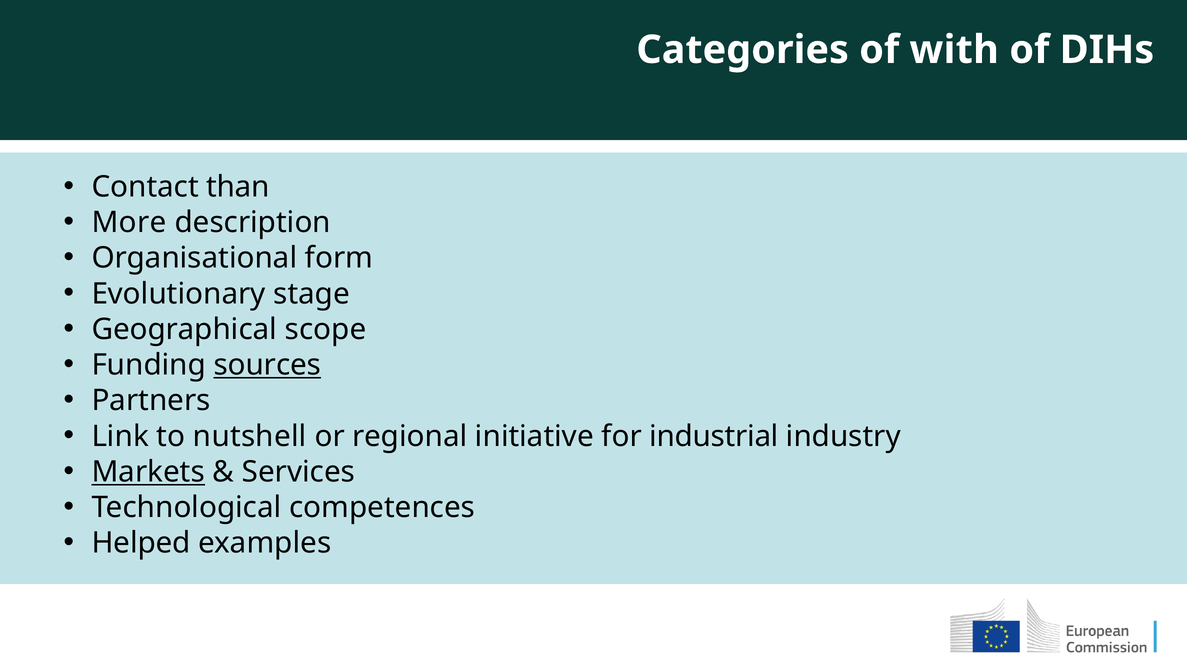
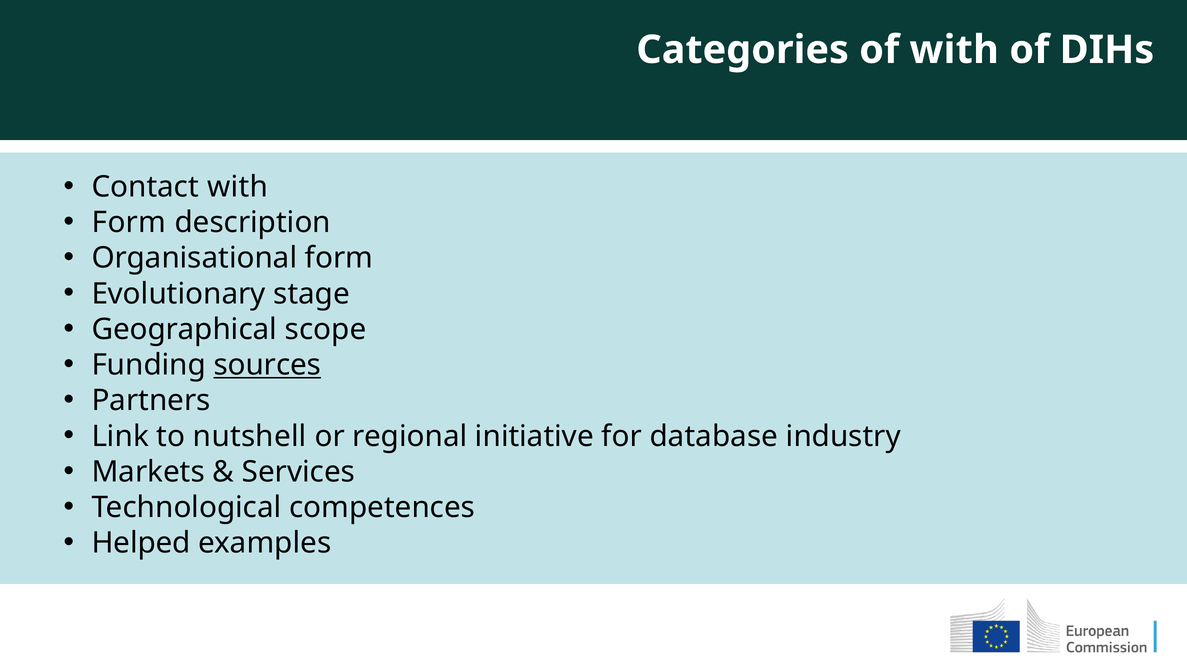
Contact than: than -> with
More at (129, 222): More -> Form
industrial: industrial -> database
Markets underline: present -> none
